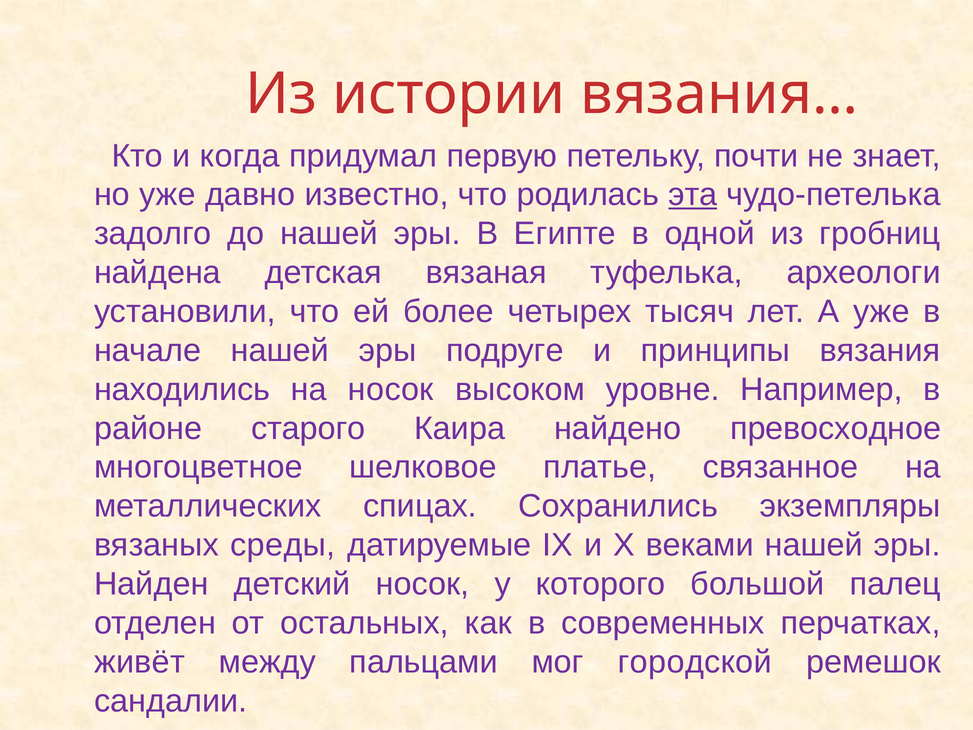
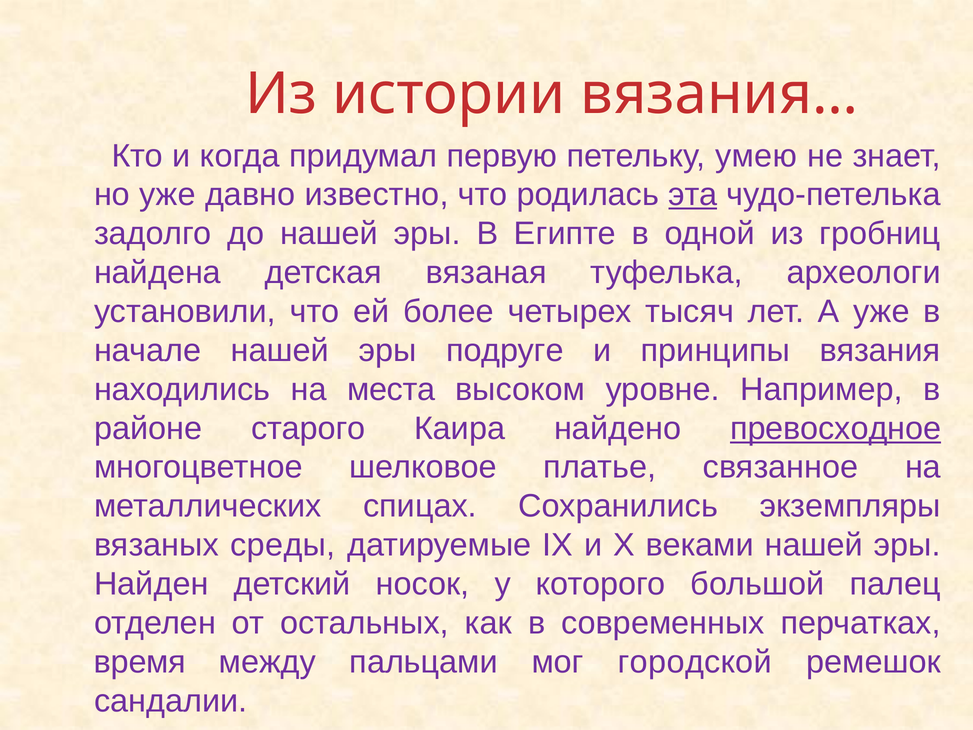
почти: почти -> умею
на носок: носок -> места
превосходное underline: none -> present
живёт: живёт -> время
